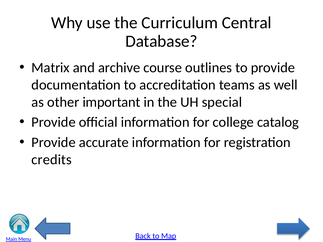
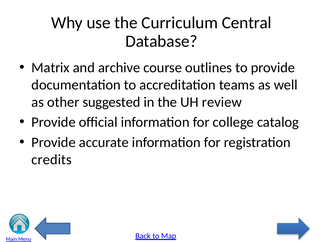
important: important -> suggested
special: special -> review
